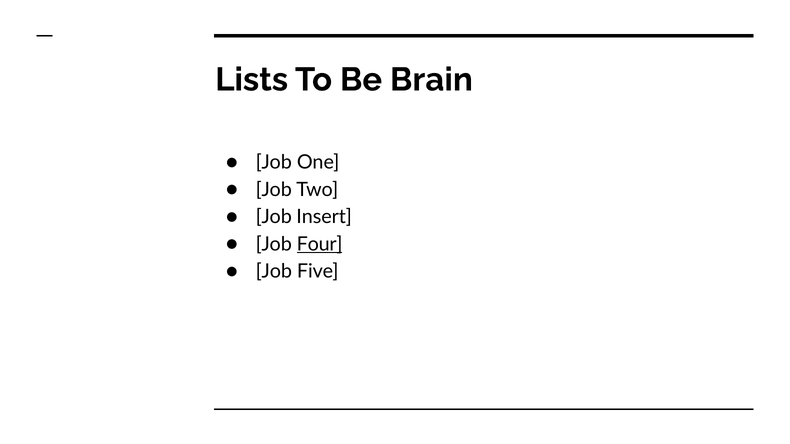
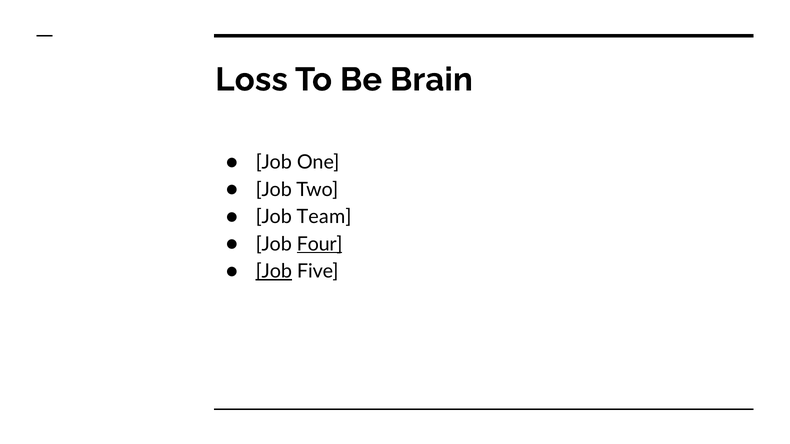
Lists: Lists -> Loss
Insert: Insert -> Team
Job at (274, 272) underline: none -> present
